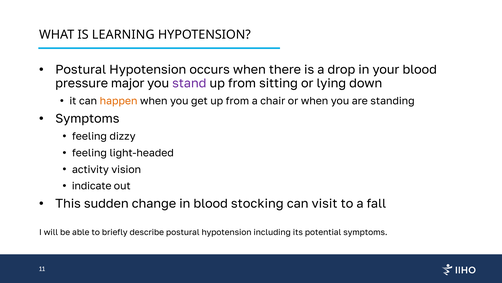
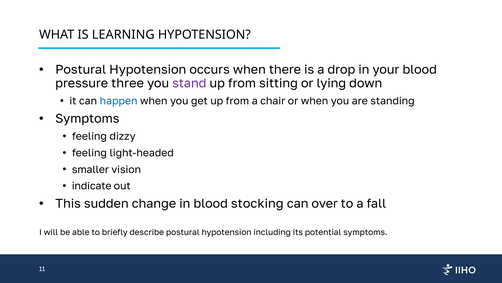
major: major -> three
happen colour: orange -> blue
activity: activity -> smaller
visit: visit -> over
